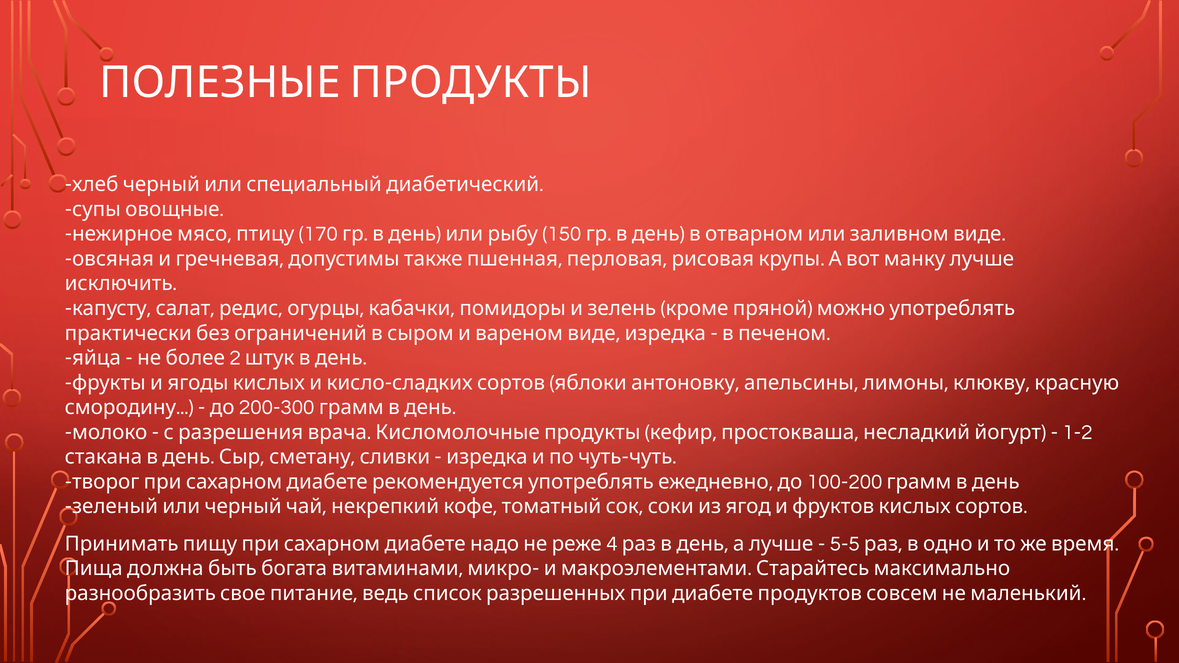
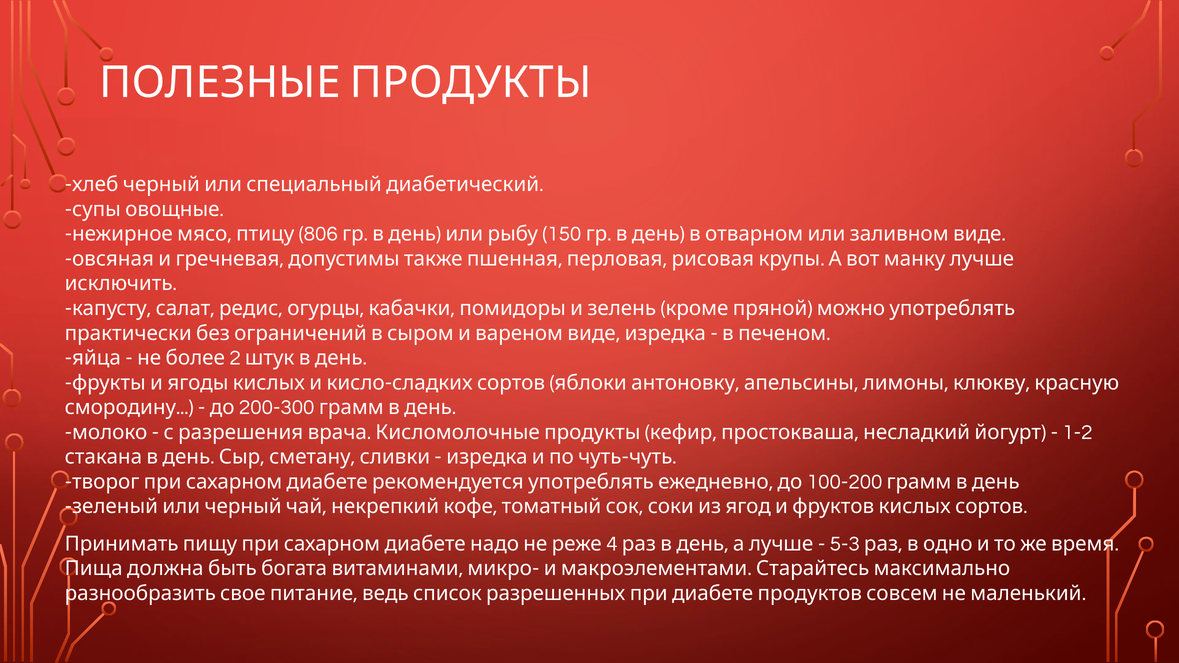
170: 170 -> 806
5-5: 5-5 -> 5-3
